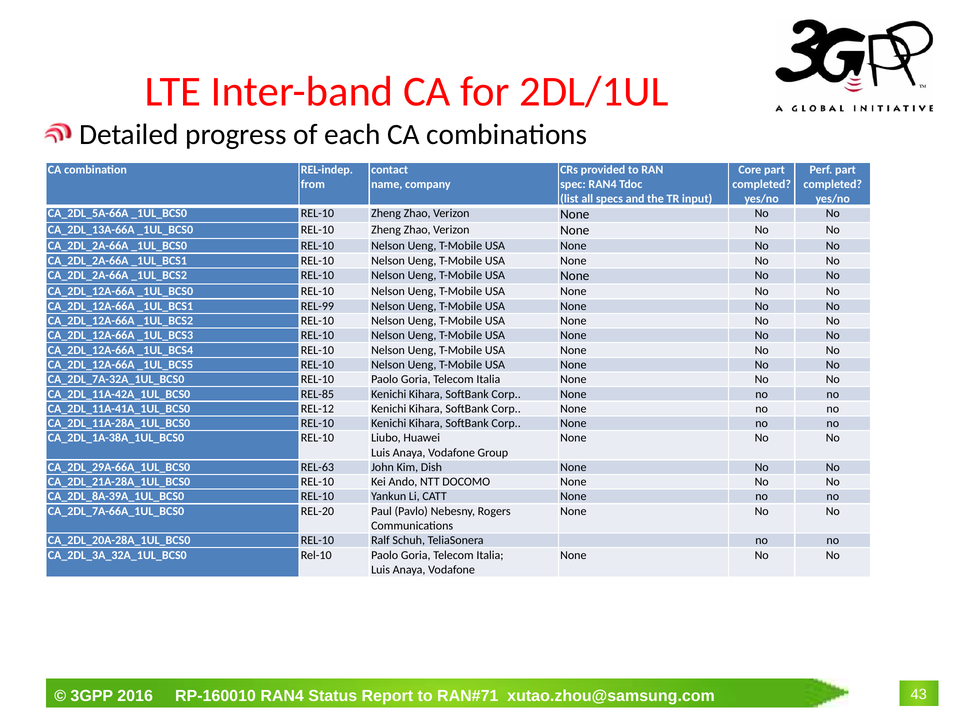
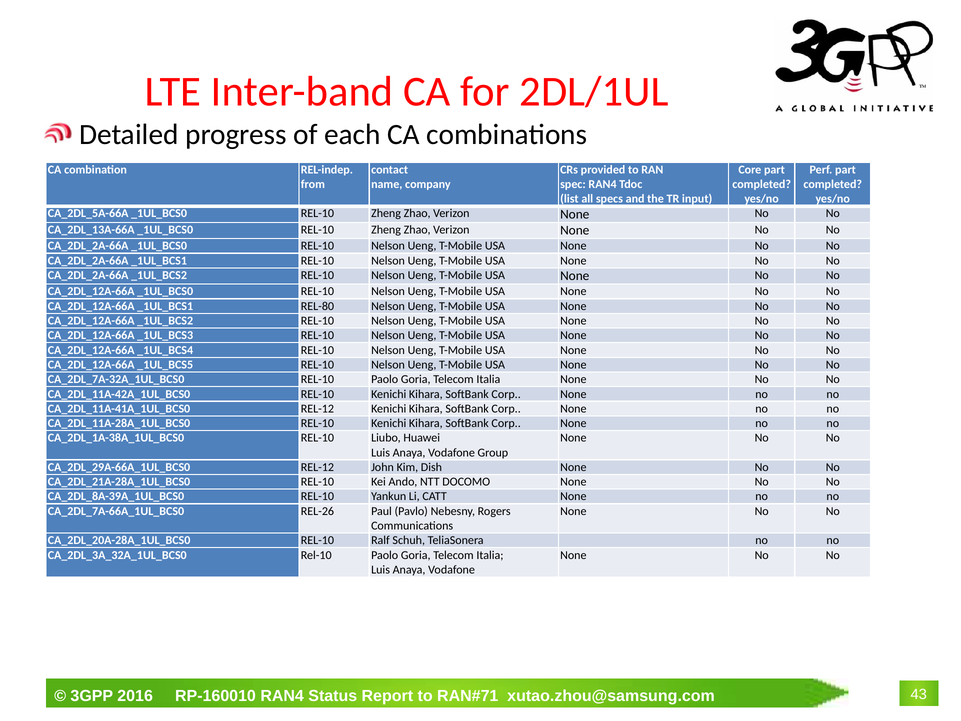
REL-99: REL-99 -> REL-80
REL-85 at (317, 394): REL-85 -> REL-10
REL-63 at (317, 467): REL-63 -> REL-12
REL-20: REL-20 -> REL-26
